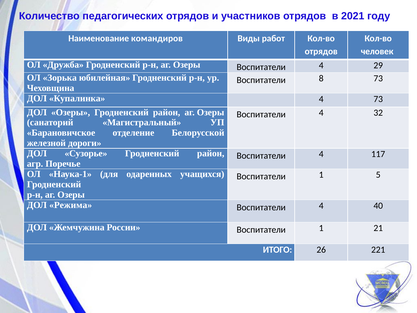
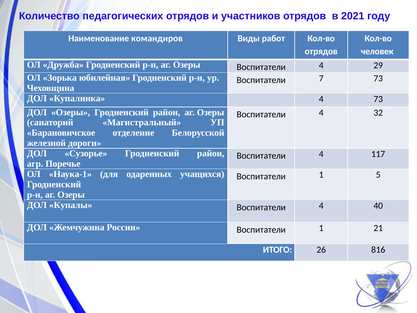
8: 8 -> 7
Режима: Режима -> Купалы
221: 221 -> 816
